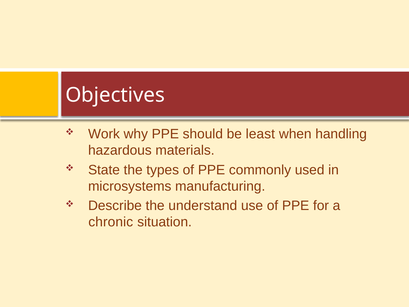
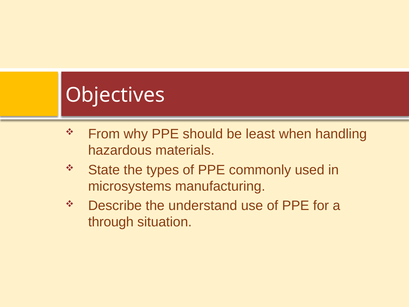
Work: Work -> From
chronic: chronic -> through
